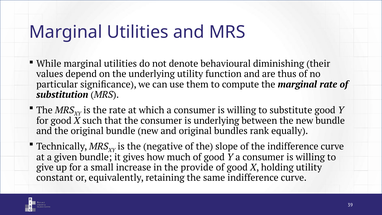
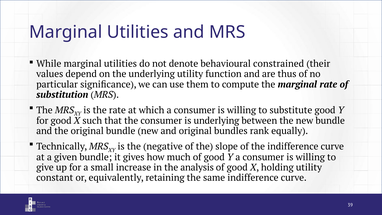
diminishing: diminishing -> constrained
provide: provide -> analysis
